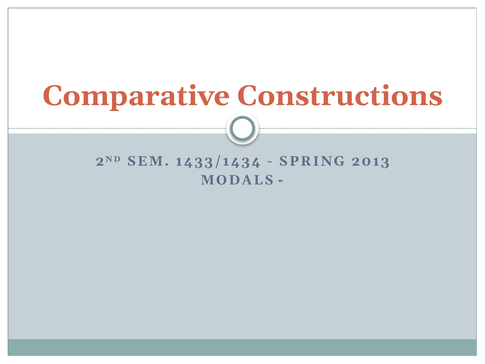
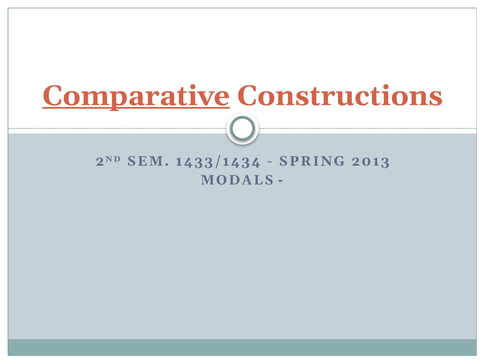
Comparative underline: none -> present
